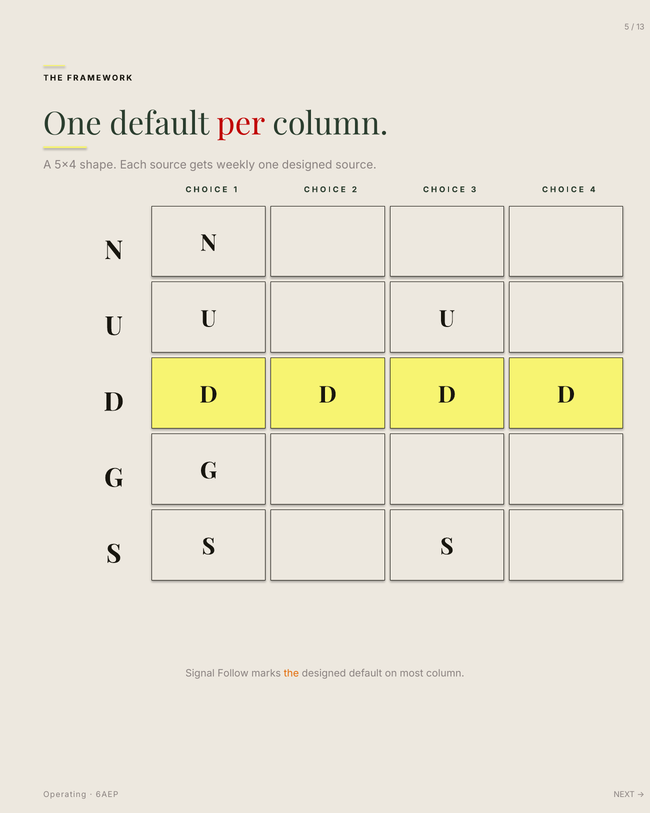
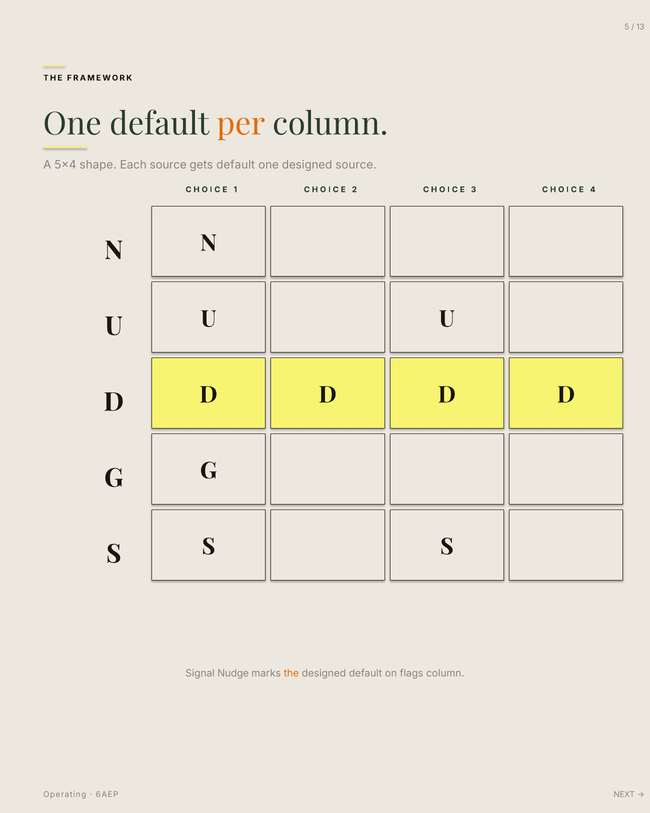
per colour: red -> orange
gets weekly: weekly -> default
Follow: Follow -> Nudge
most: most -> flags
